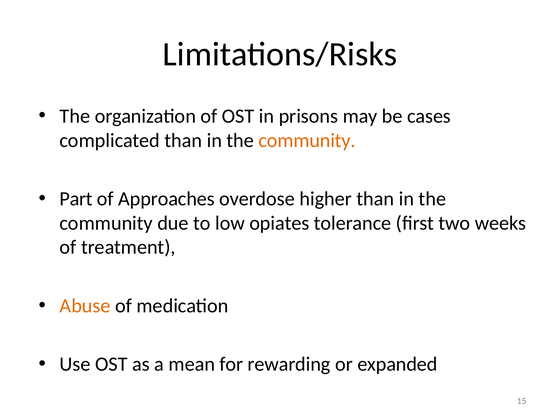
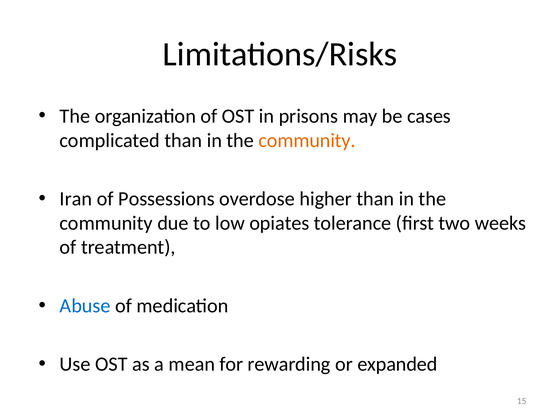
Part: Part -> Iran
Approaches: Approaches -> Possessions
Abuse colour: orange -> blue
